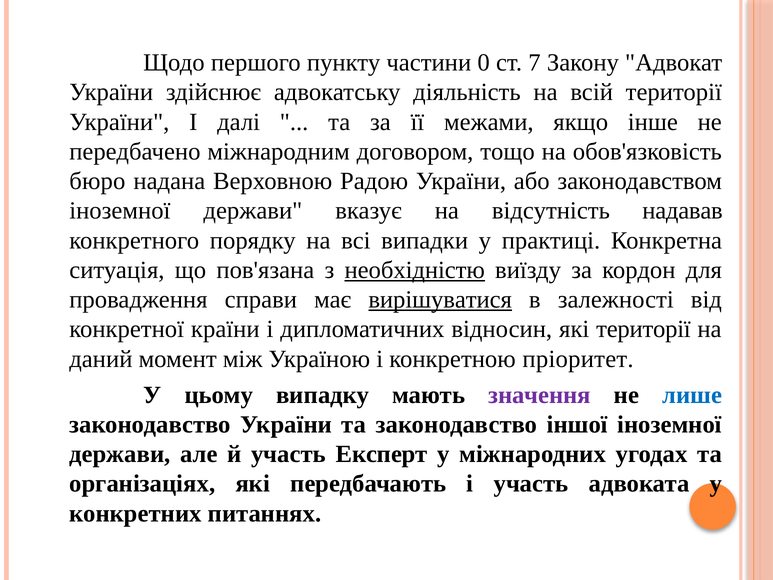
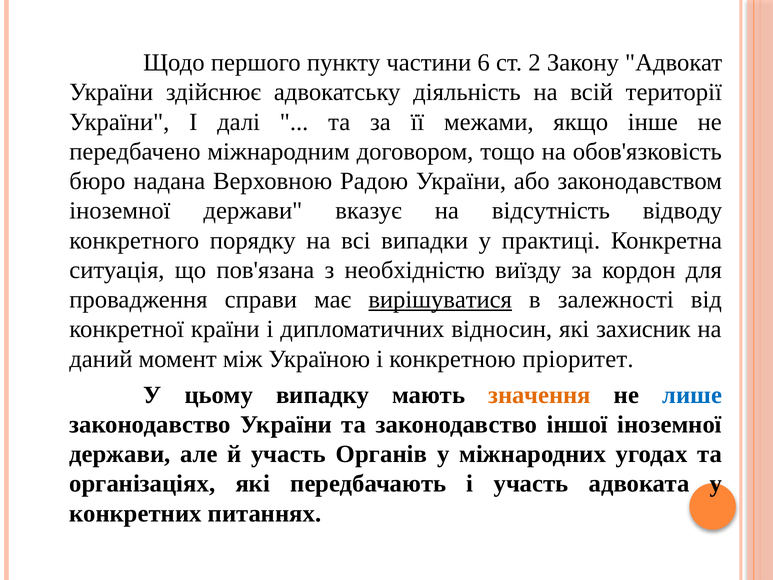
0: 0 -> 6
7: 7 -> 2
надавав: надавав -> відводу
необхідністю underline: present -> none
які території: території -> захисник
значення colour: purple -> orange
Експерт: Експерт -> Органів
